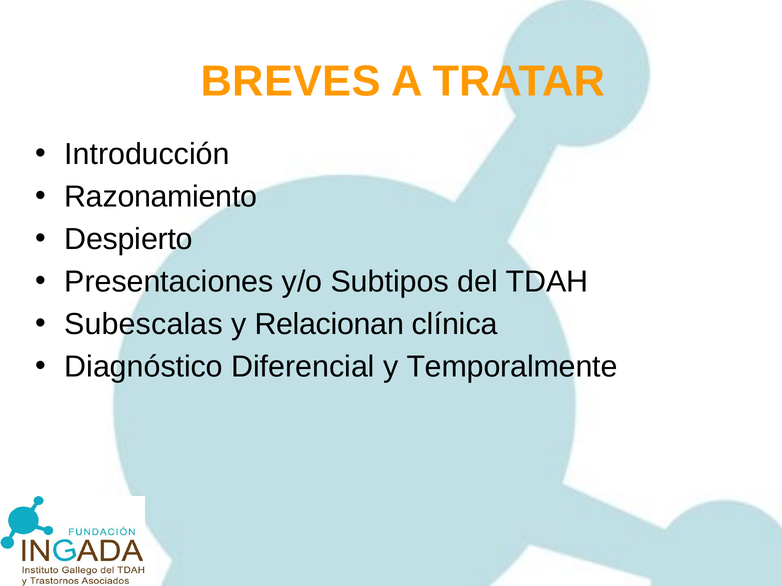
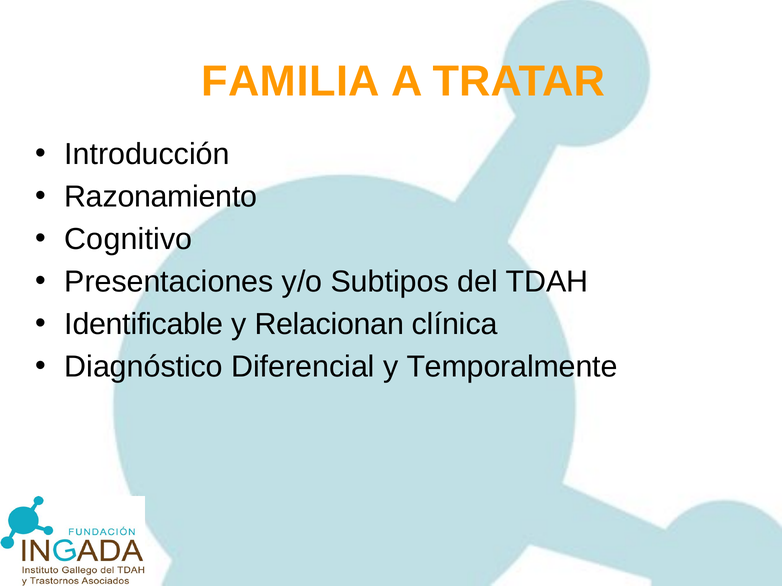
BREVES: BREVES -> FAMILIA
Despierto: Despierto -> Cognitivo
Subescalas: Subescalas -> Identificable
